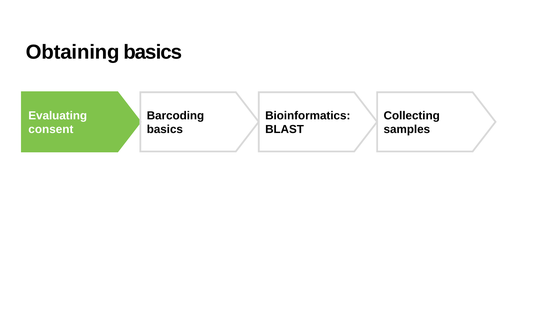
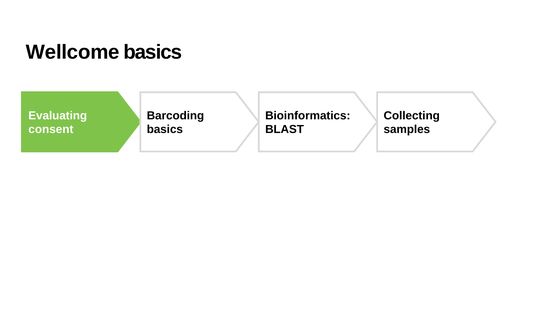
Obtaining: Obtaining -> Wellcome
